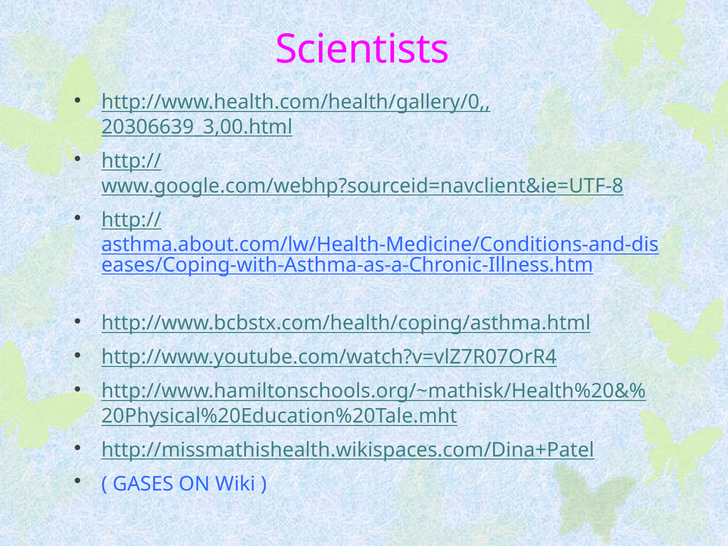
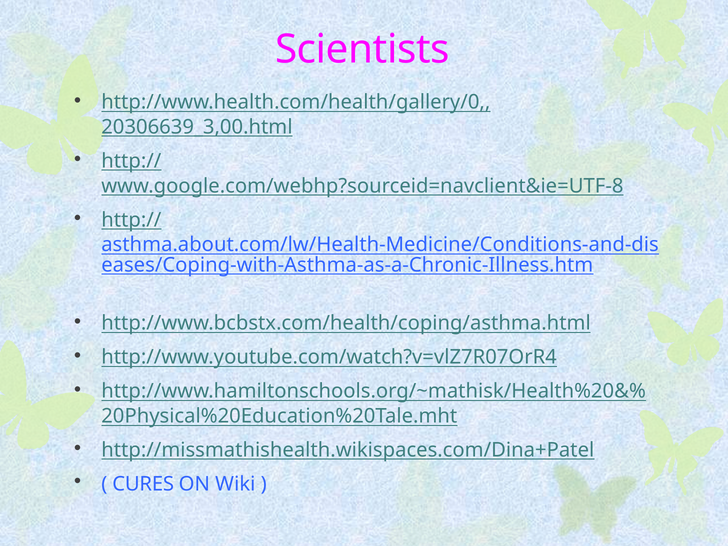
GASES: GASES -> CURES
